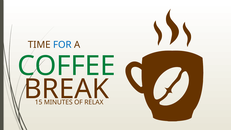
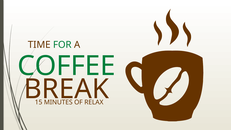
FOR colour: blue -> green
